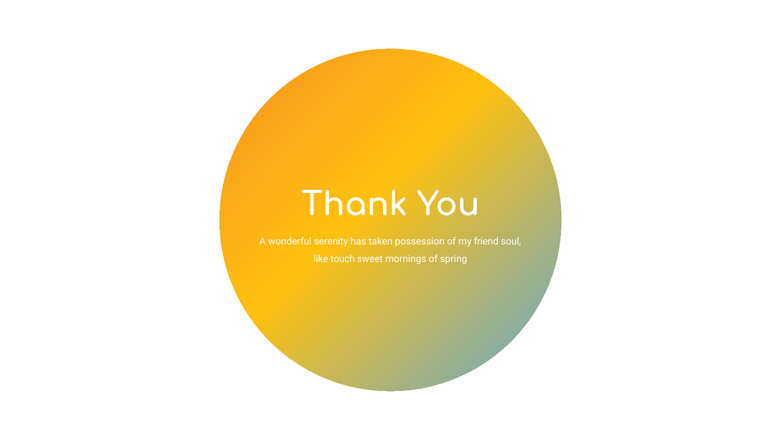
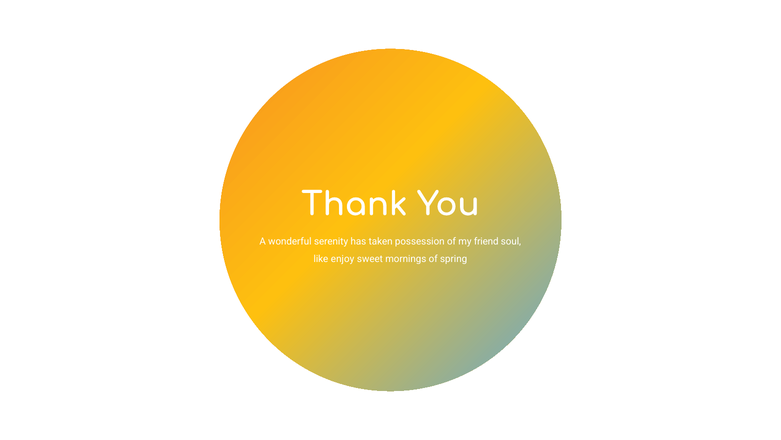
touch: touch -> enjoy
